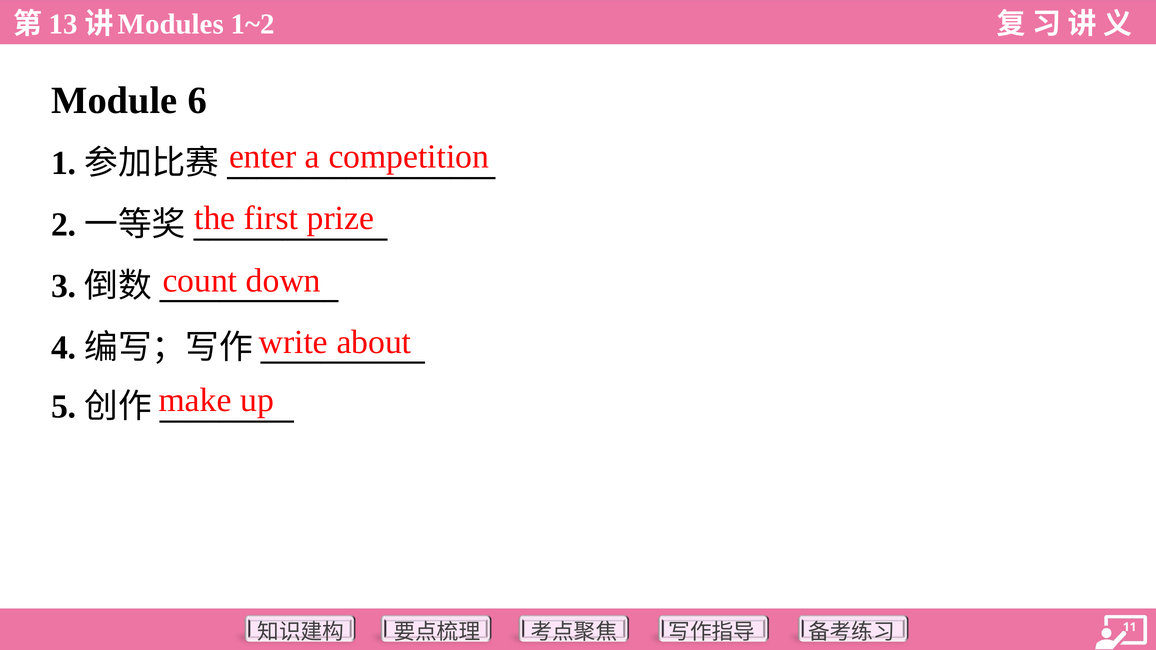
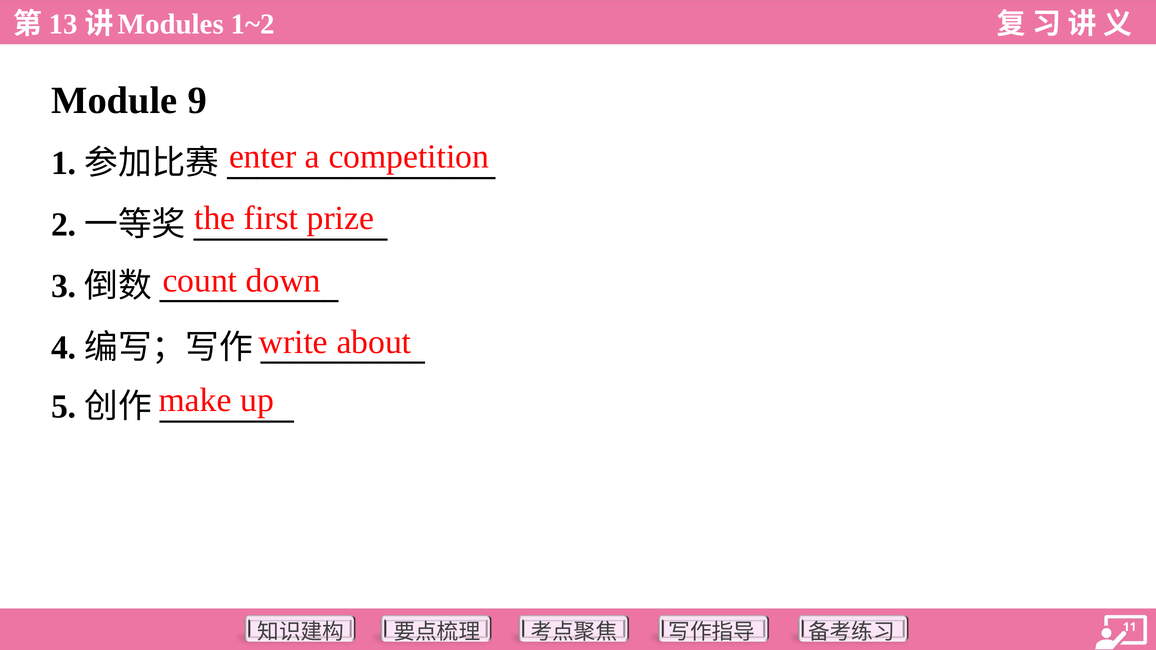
6: 6 -> 9
